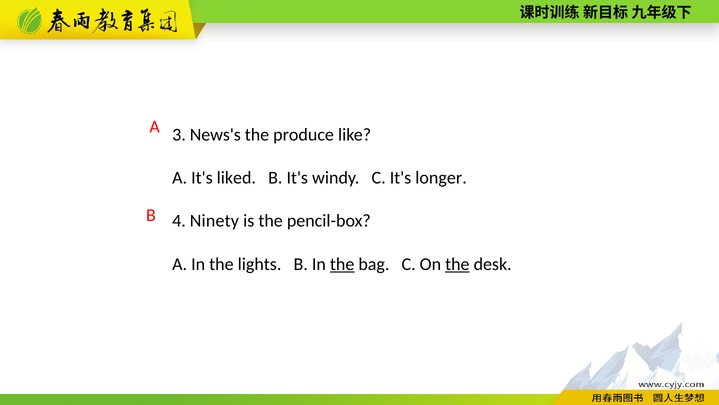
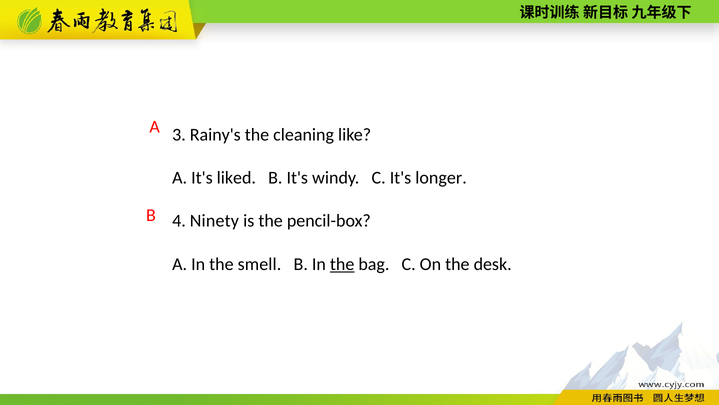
News's: News's -> Rainy's
produce: produce -> cleaning
lights: lights -> smell
the at (457, 264) underline: present -> none
